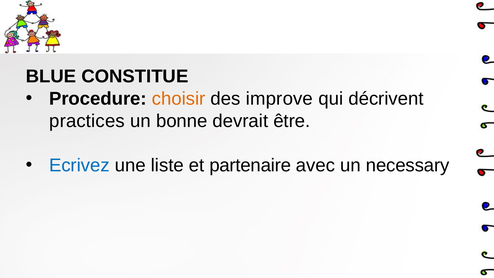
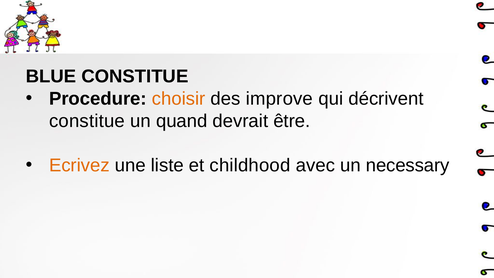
practices at (87, 121): practices -> constitue
bonne: bonne -> quand
Ecrivez colour: blue -> orange
partenaire: partenaire -> childhood
